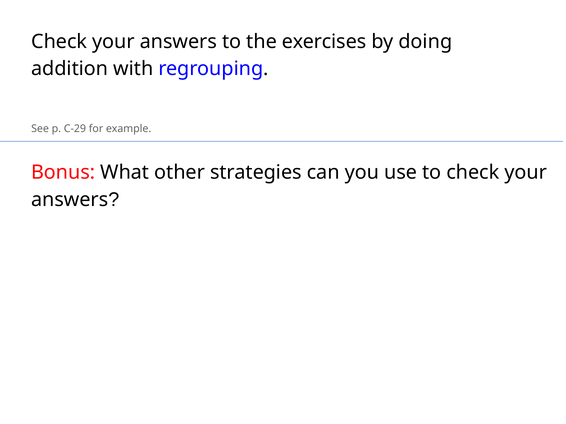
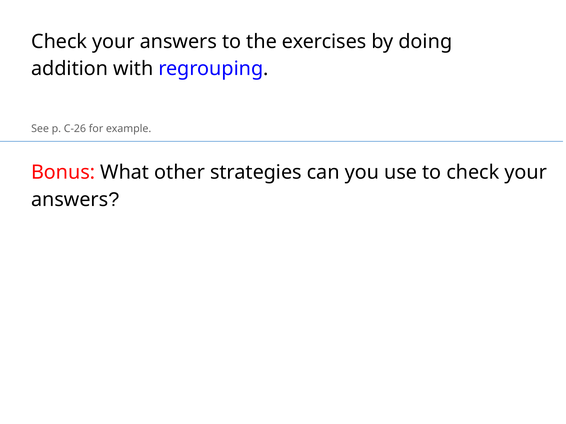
C-29: C-29 -> C-26
